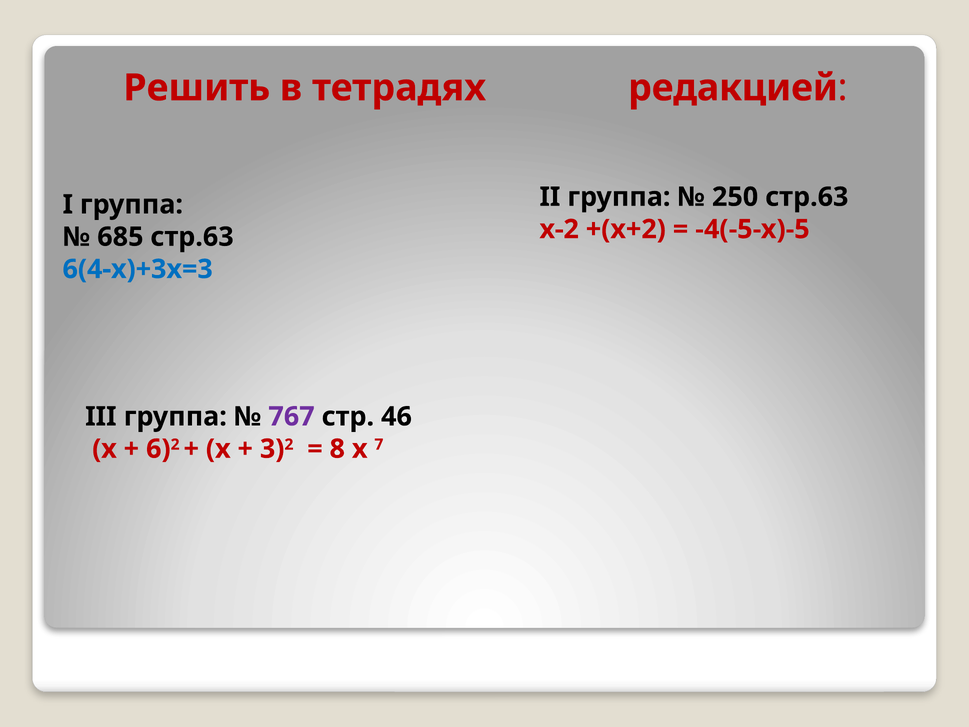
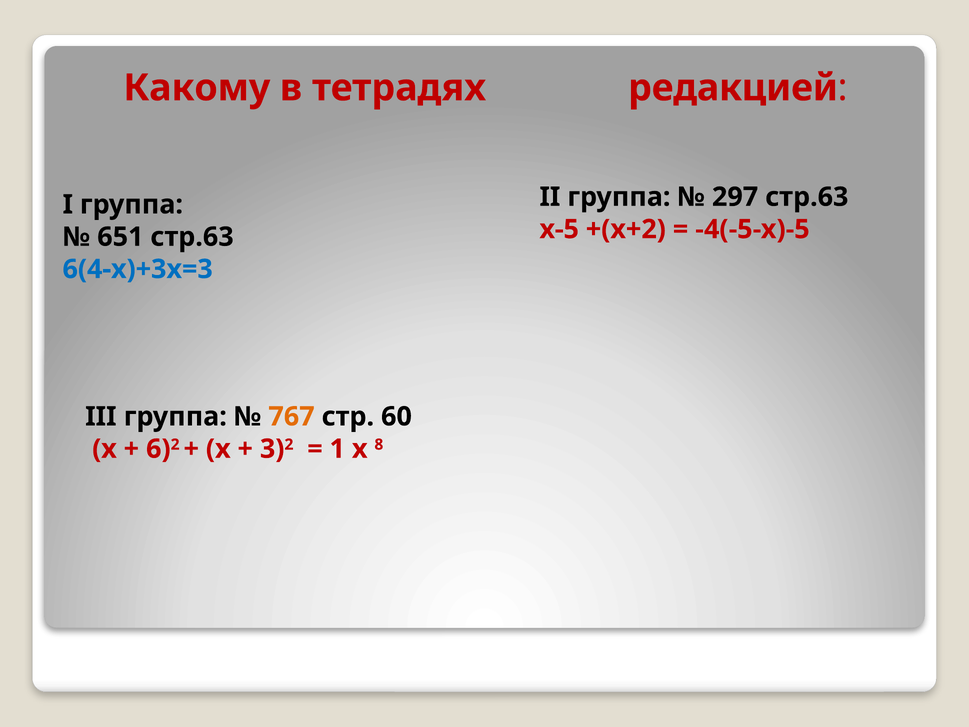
Решить: Решить -> Какому
250: 250 -> 297
х-2: х-2 -> х-5
685: 685 -> 651
767 colour: purple -> orange
46: 46 -> 60
8: 8 -> 1
7: 7 -> 8
